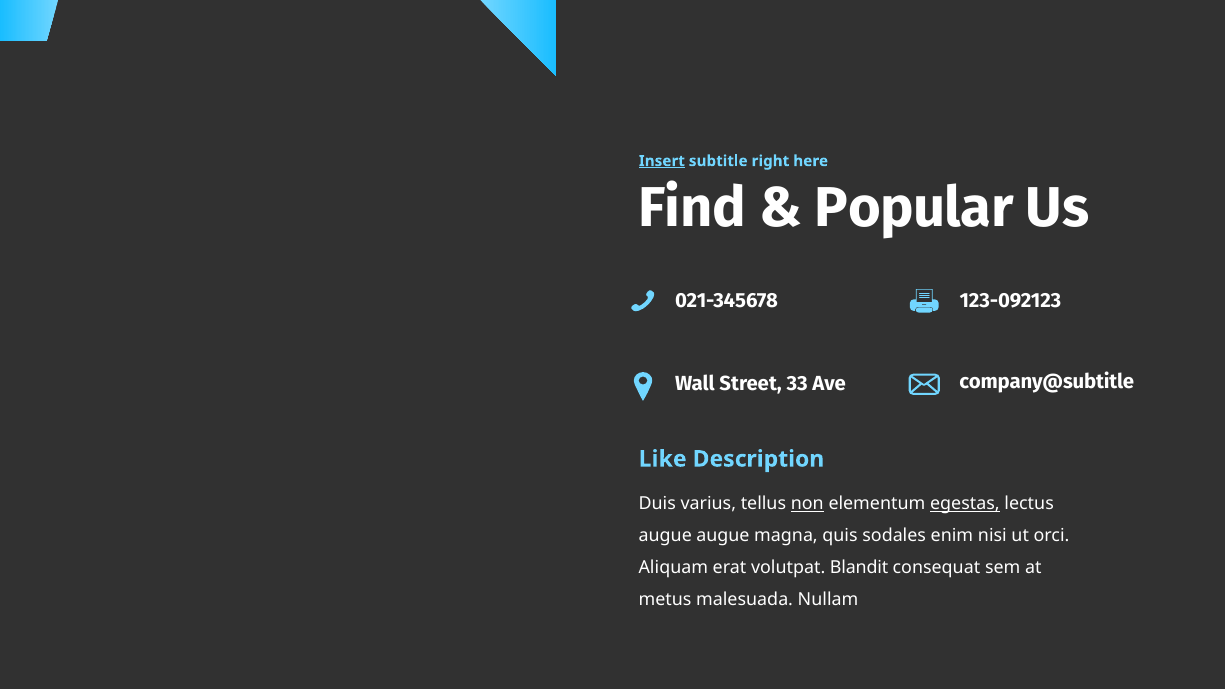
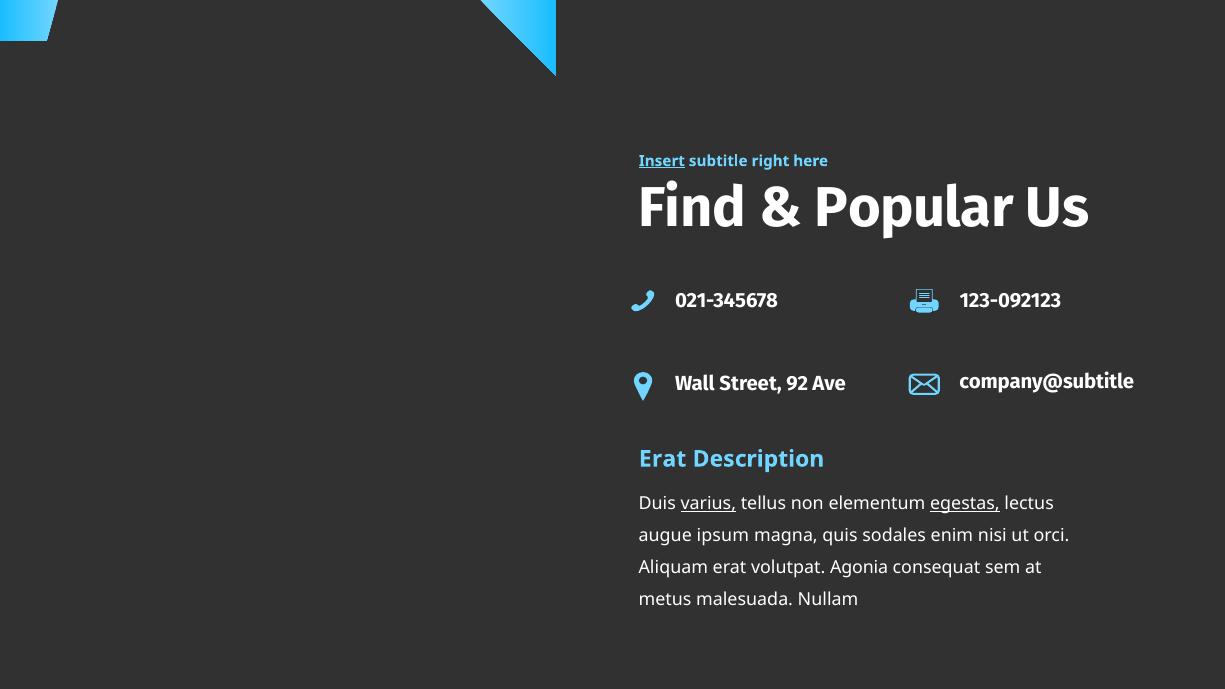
33: 33 -> 92
Like at (663, 459): Like -> Erat
varius underline: none -> present
non underline: present -> none
augue augue: augue -> ipsum
Blandit: Blandit -> Agonia
